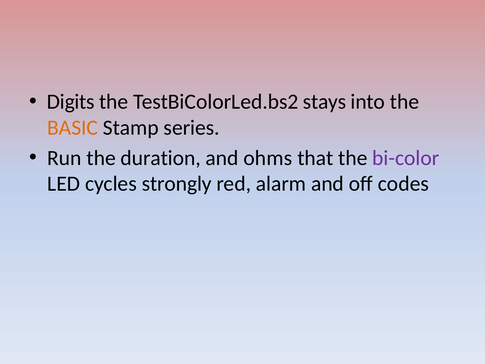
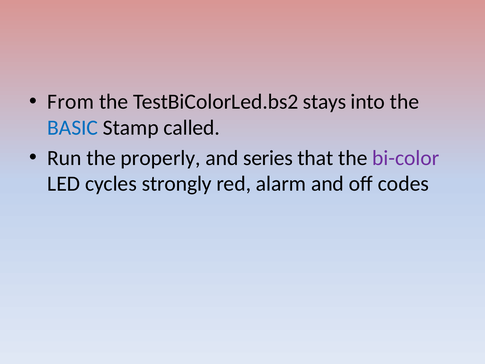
Digits: Digits -> From
BASIC colour: orange -> blue
series: series -> called
duration: duration -> properly
ohms: ohms -> series
